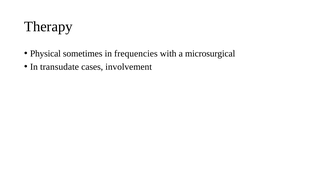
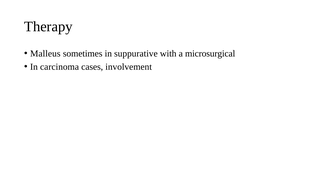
Physical: Physical -> Malleus
frequencies: frequencies -> suppurative
transudate: transudate -> carcinoma
